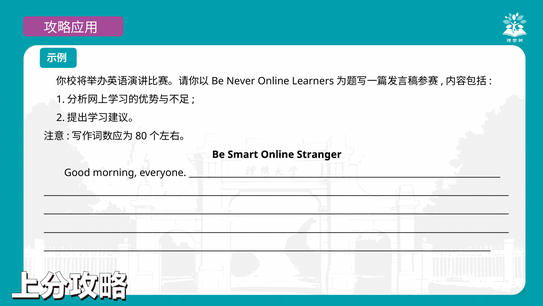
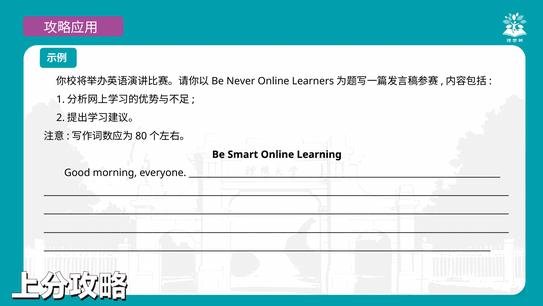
Stranger: Stranger -> Learning
